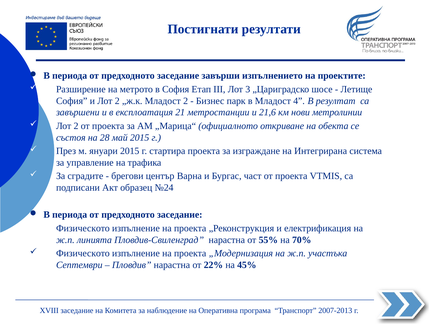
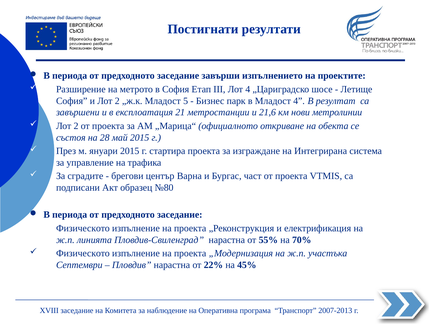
Лот 3: 3 -> 4
Младост 2: 2 -> 5
№24: №24 -> №80
